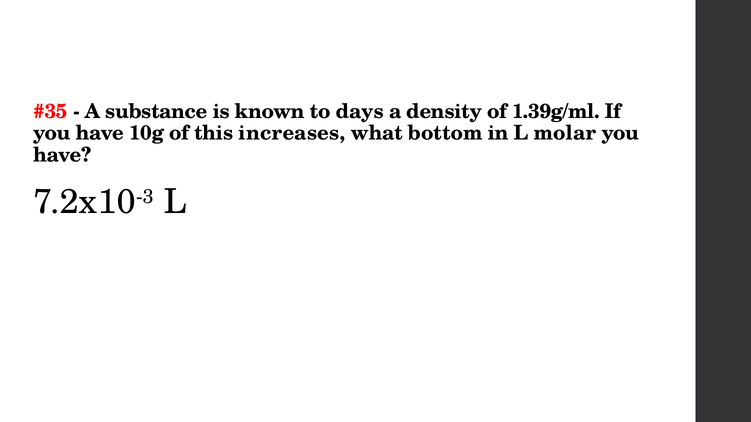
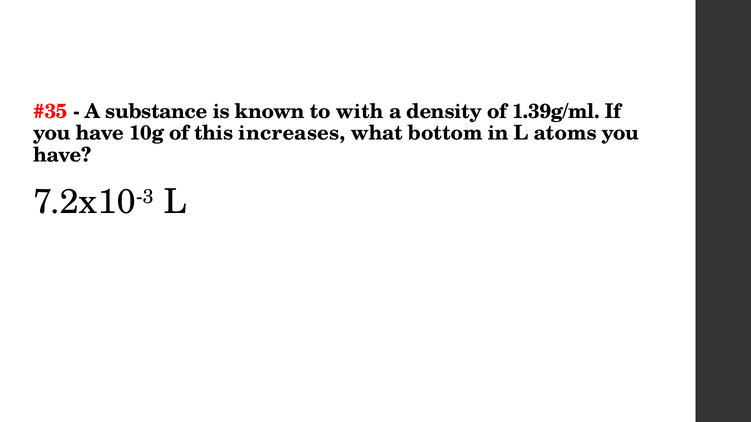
days: days -> with
molar: molar -> atoms
